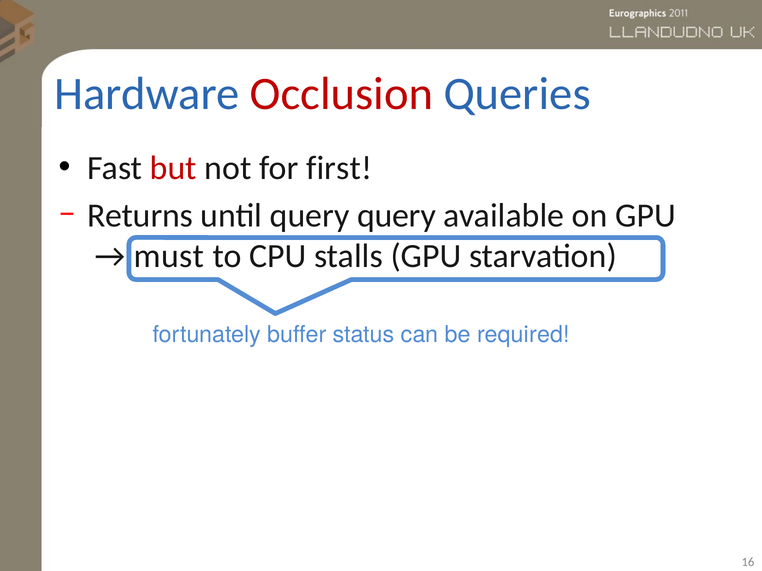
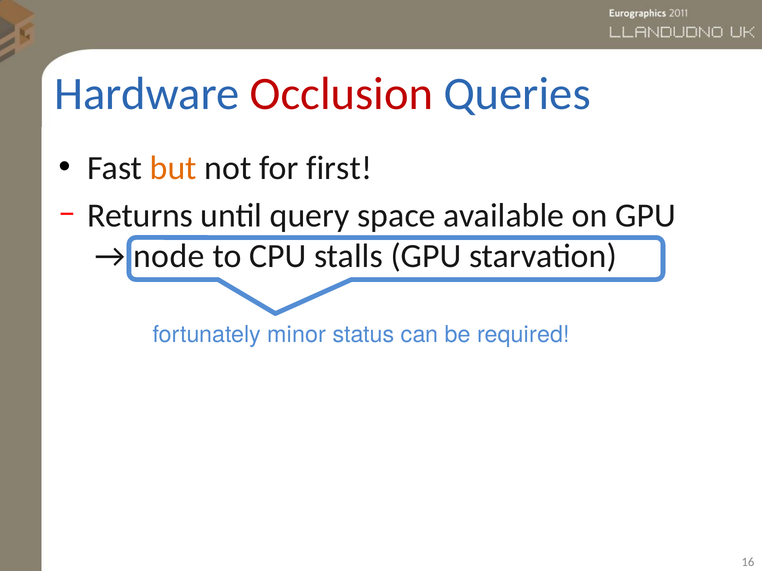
but colour: red -> orange
query query: query -> space
must: must -> node
buffer: buffer -> minor
